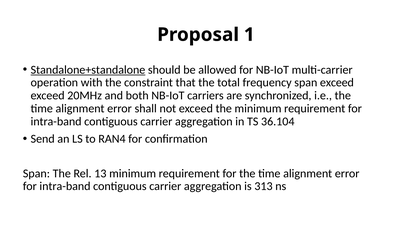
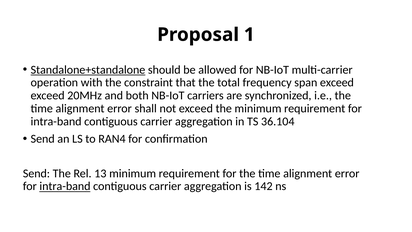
Span at (36, 173): Span -> Send
intra-band at (65, 186) underline: none -> present
313: 313 -> 142
